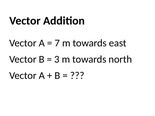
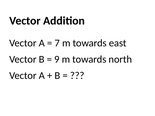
3: 3 -> 9
